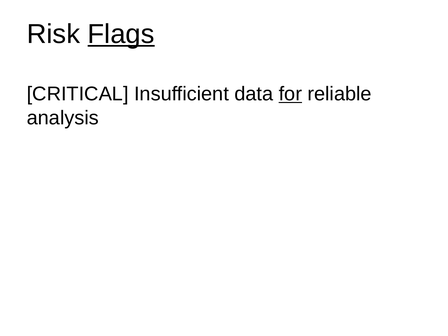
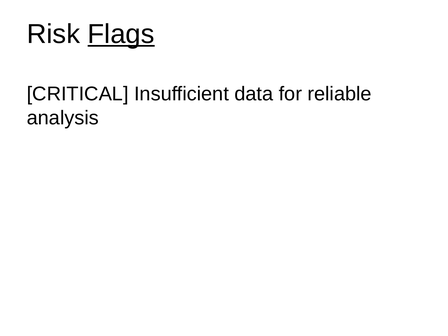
for underline: present -> none
